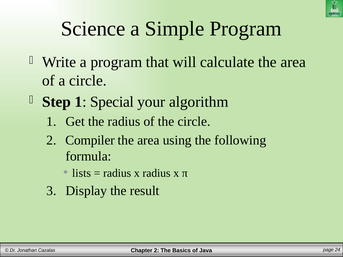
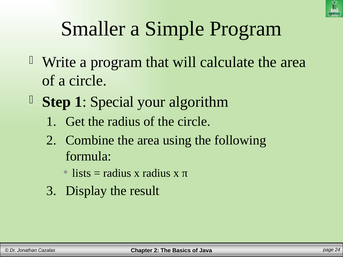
Science: Science -> Smaller
Compiler: Compiler -> Combine
